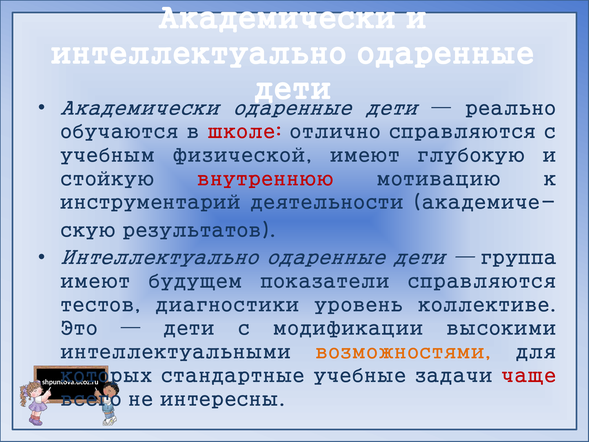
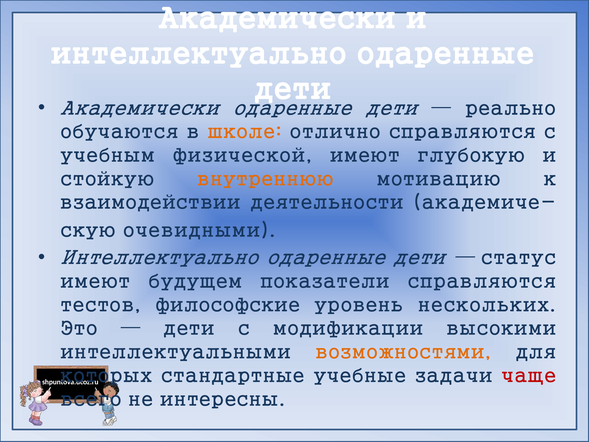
школе colour: red -> orange
внутреннюю colour: red -> orange
инструментарий: инструментарий -> взаимодействии
результатов: результатов -> очевидными
группа: группа -> статус
диагностики: диагностики -> философские
коллективе: коллективе -> нескольких
